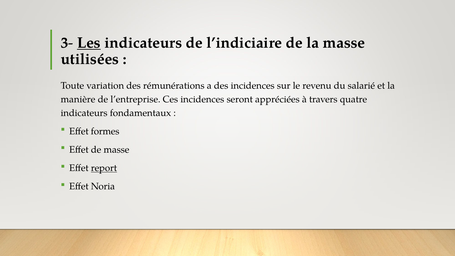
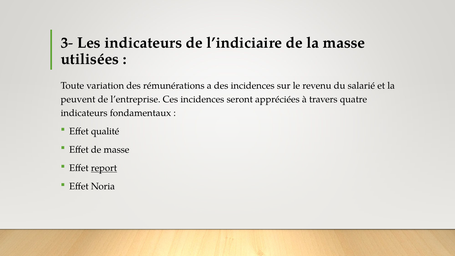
Les underline: present -> none
manière: manière -> peuvent
formes: formes -> qualité
